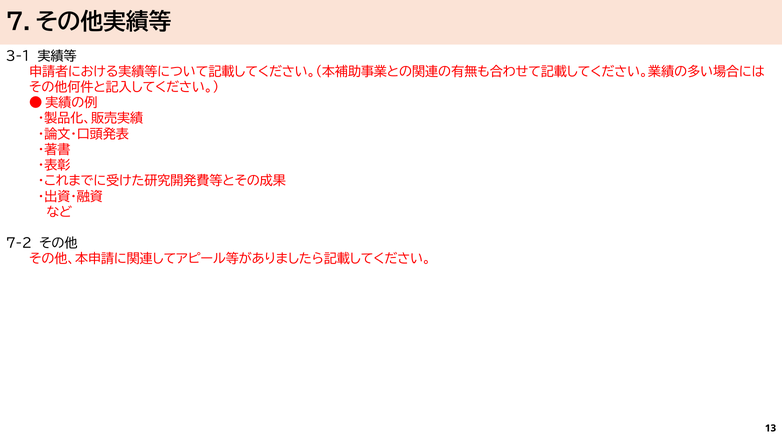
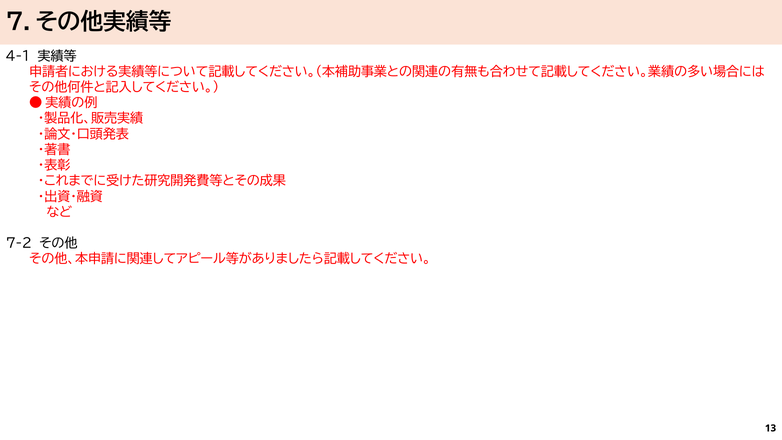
3-1: 3-1 -> 4-1
